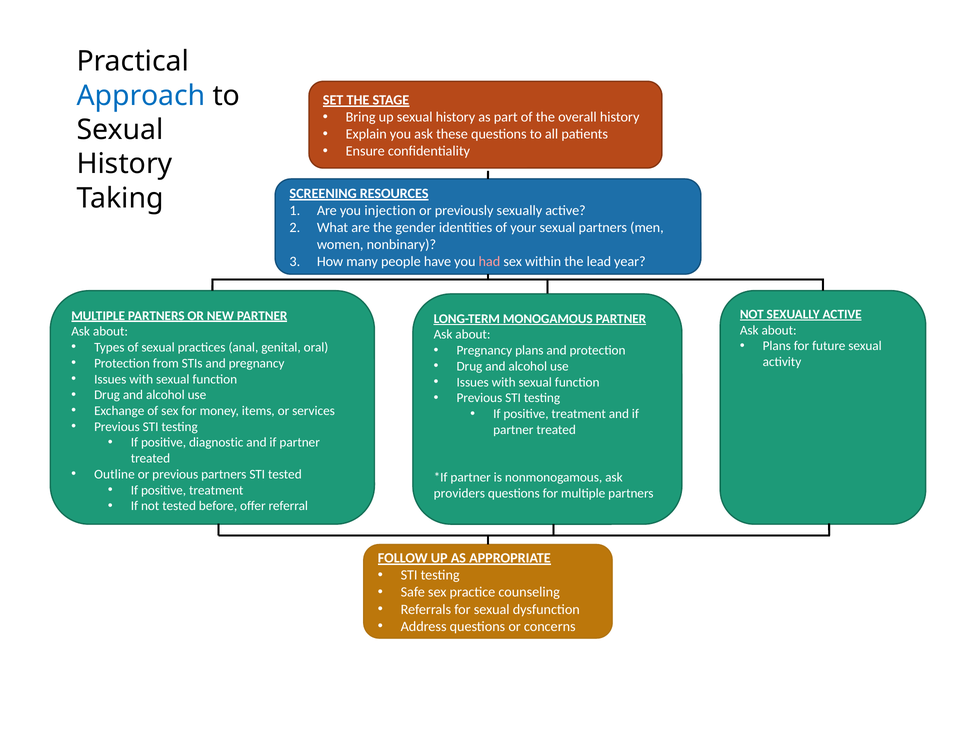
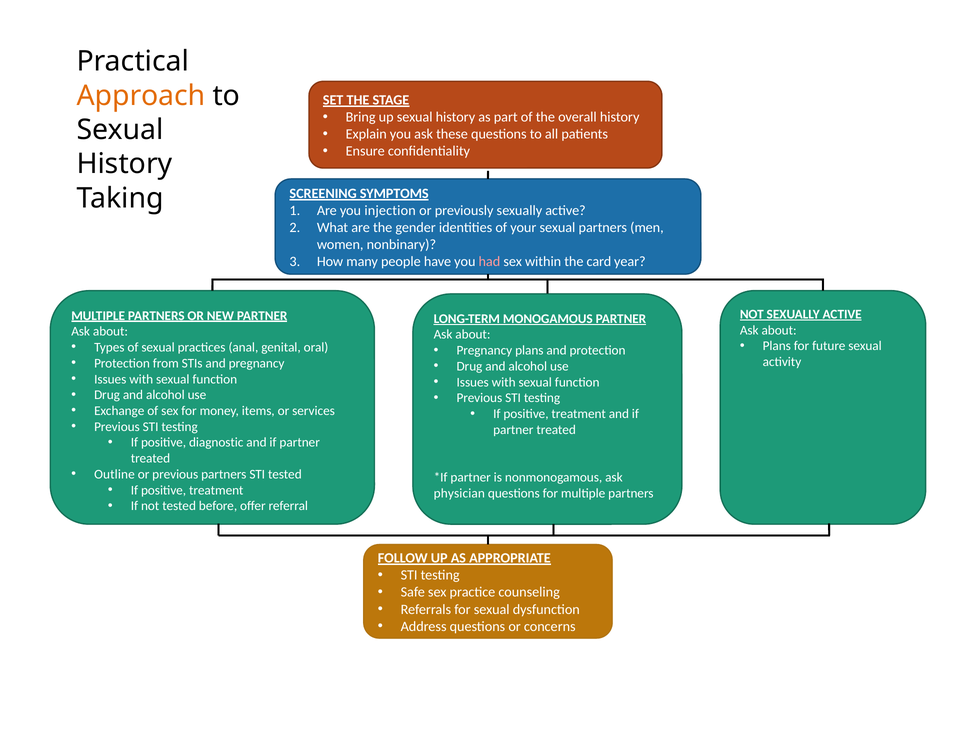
Approach colour: blue -> orange
RESOURCES: RESOURCES -> SYMPTOMS
lead: lead -> card
providers: providers -> physician
